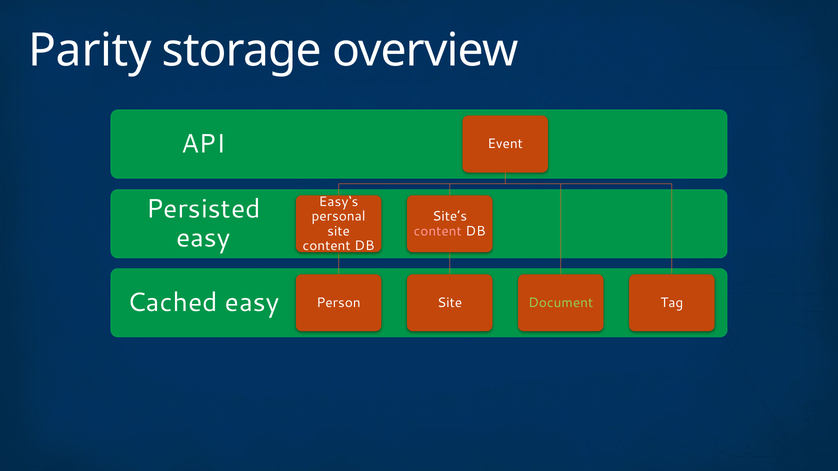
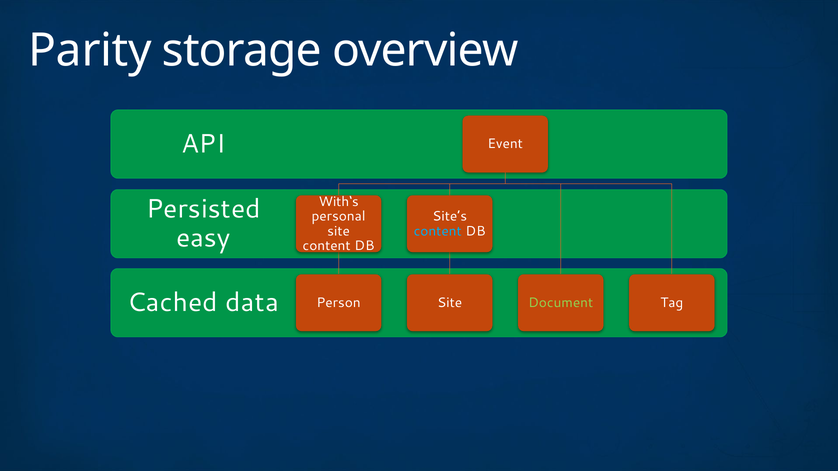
Easy‘s: Easy‘s -> With‘s
content at (438, 231) colour: pink -> light blue
Cached easy: easy -> data
